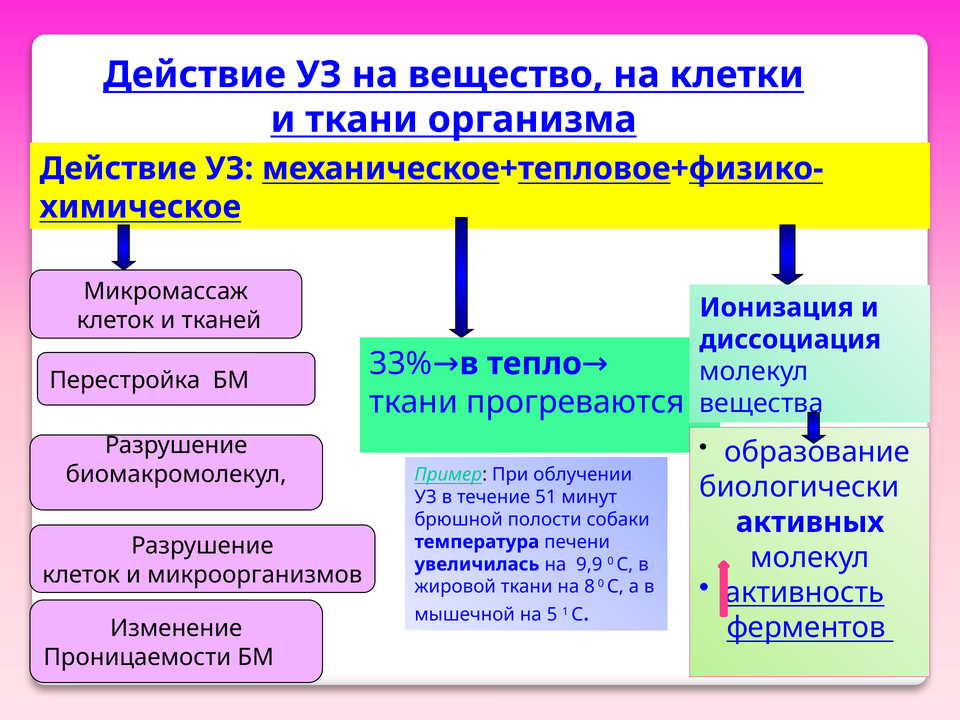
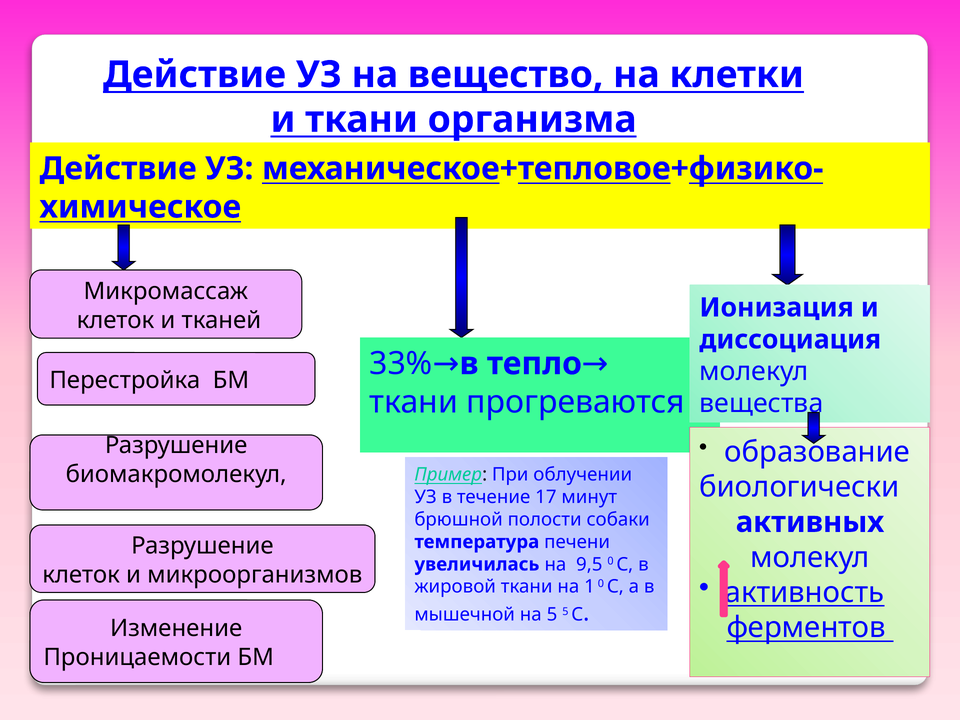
51: 51 -> 17
9,9: 9,9 -> 9,5
8: 8 -> 1
5 1: 1 -> 5
